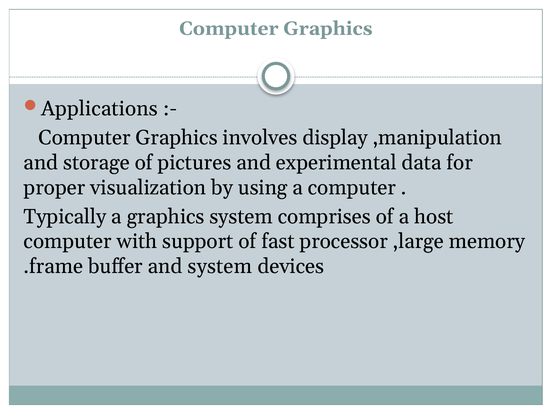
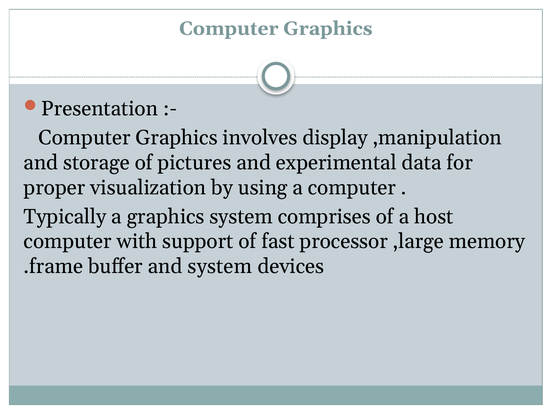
Applications: Applications -> Presentation
